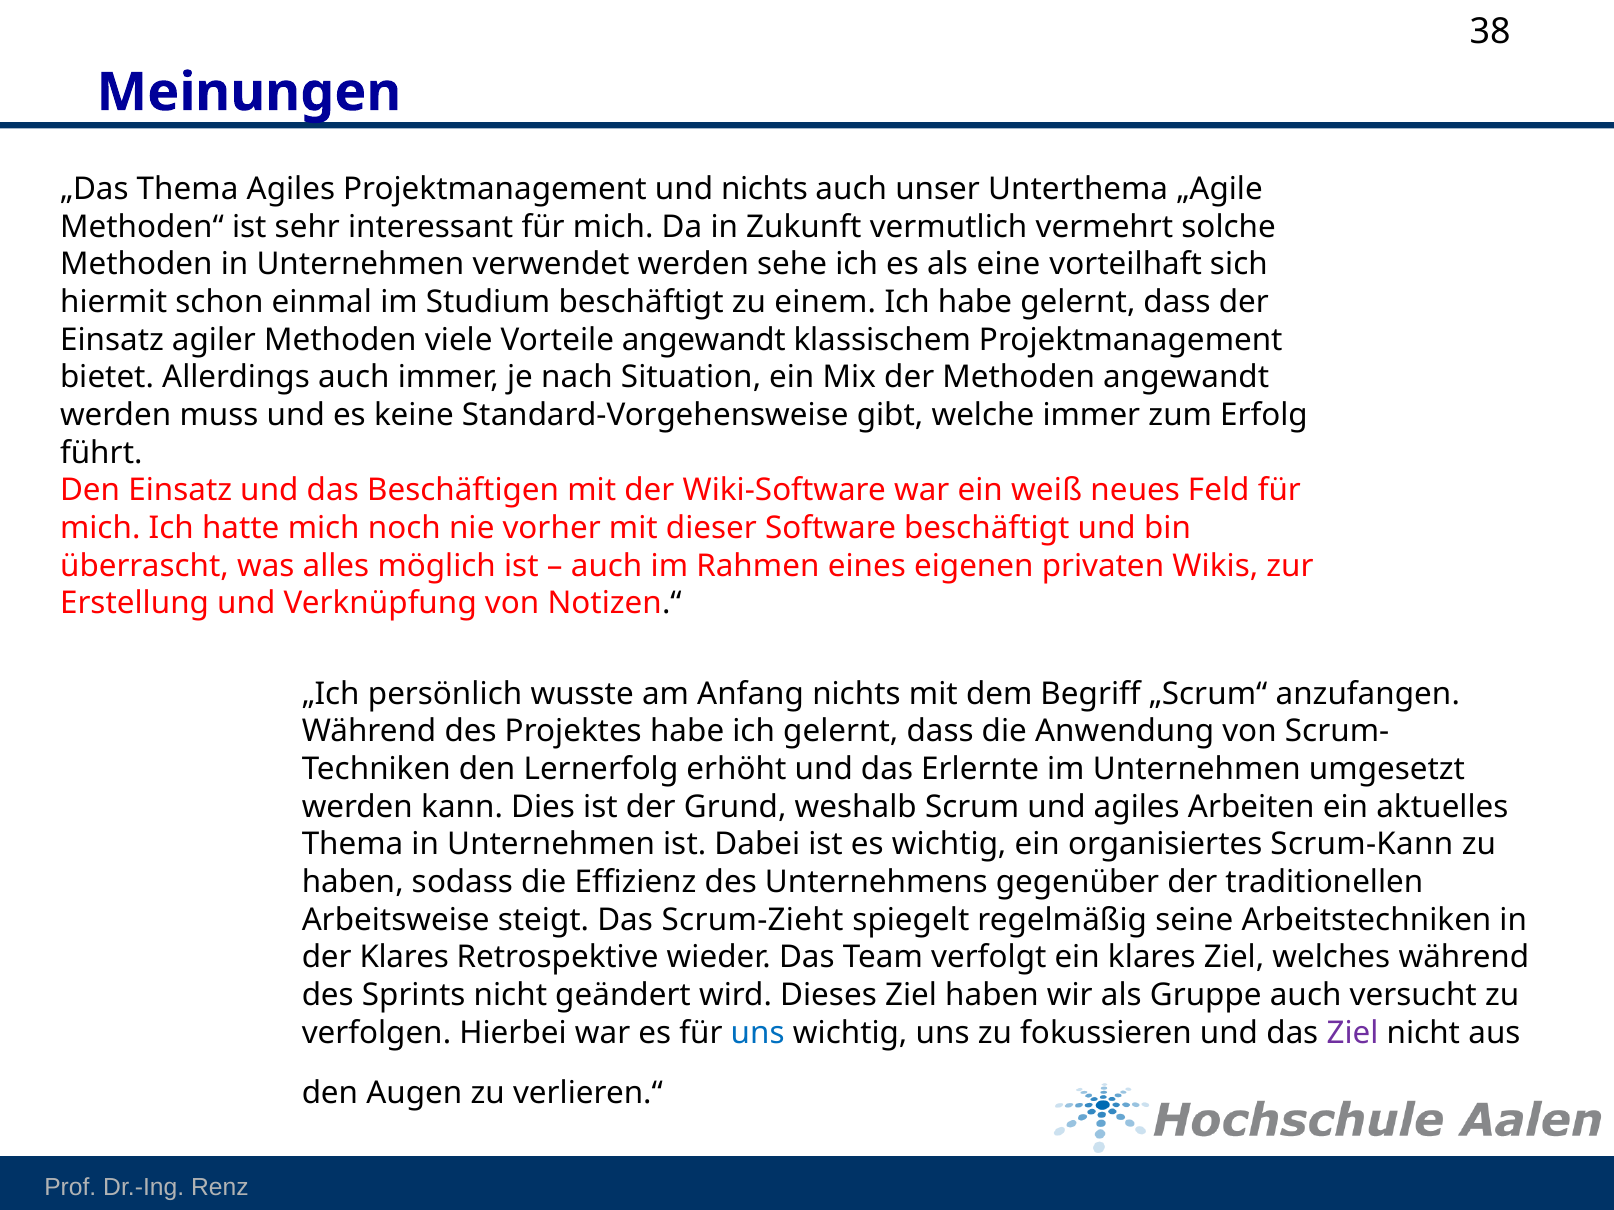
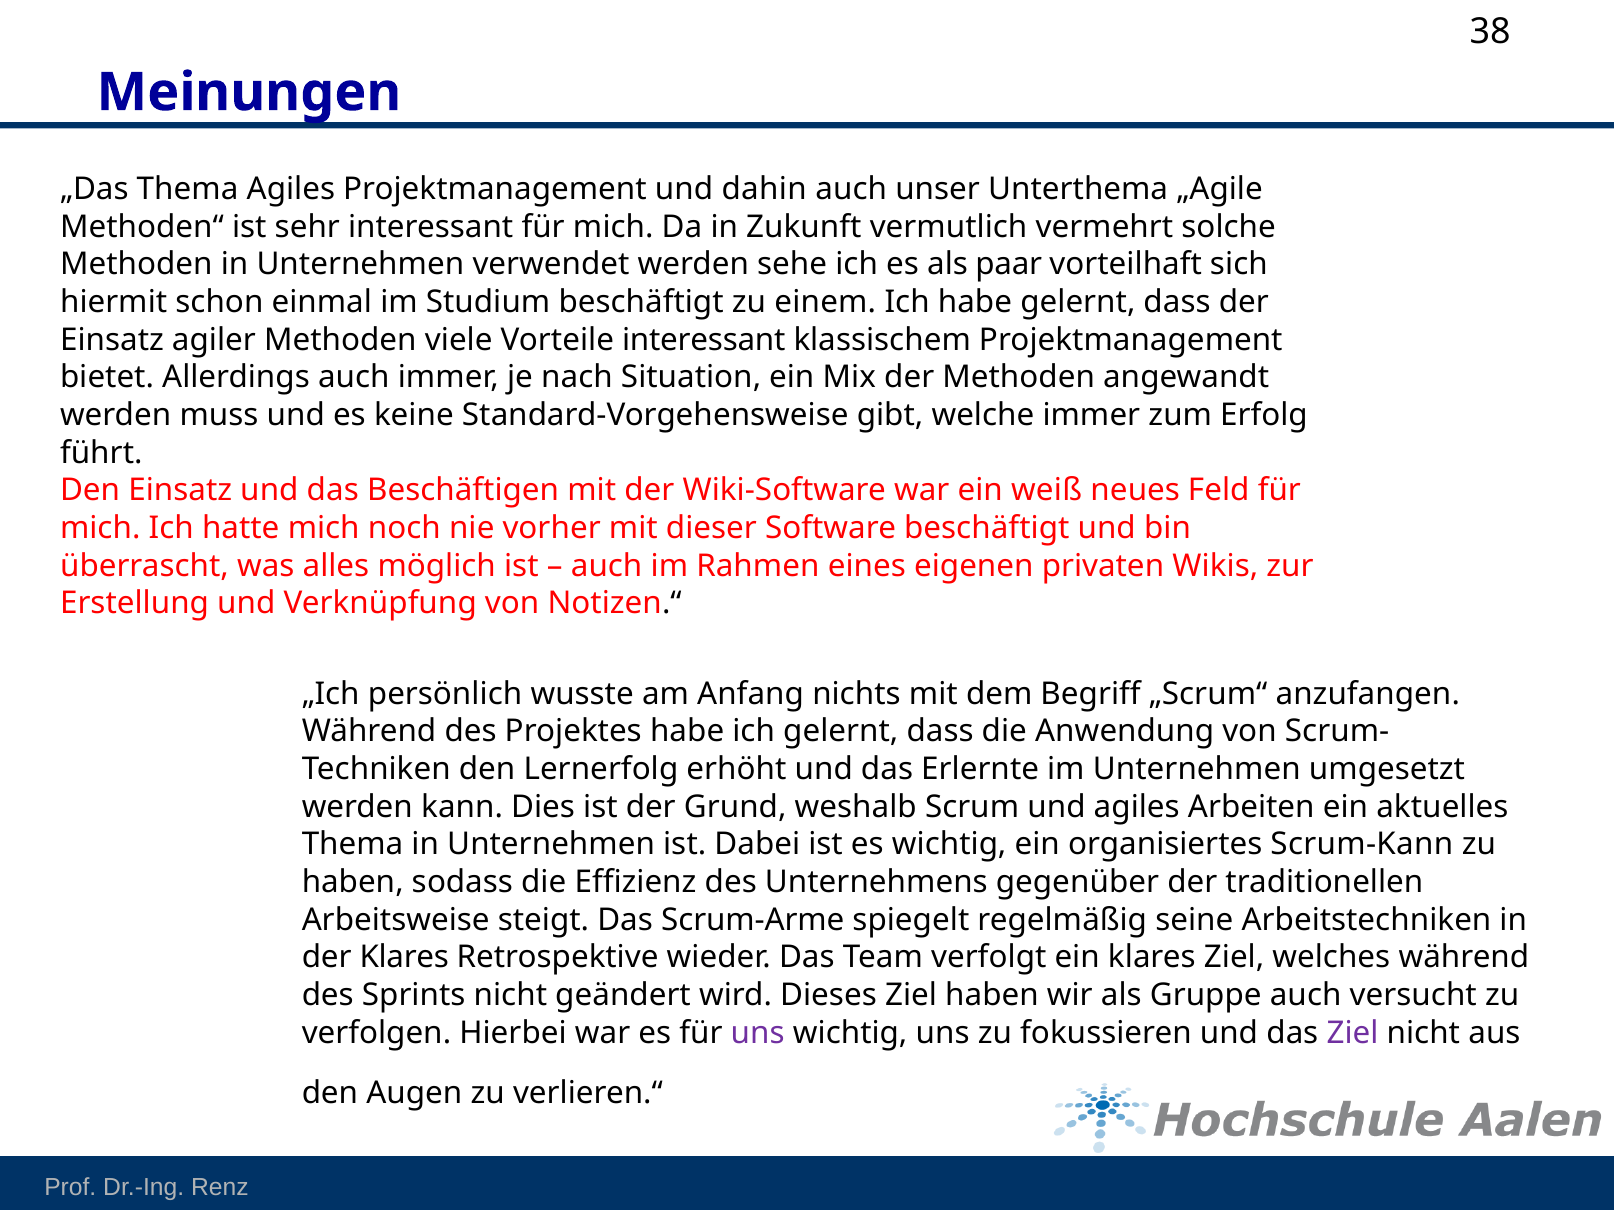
und nichts: nichts -> dahin
eine: eine -> paar
Vorteile angewandt: angewandt -> interessant
Scrum-Zieht: Scrum-Zieht -> Scrum-Arme
uns at (758, 1033) colour: blue -> purple
